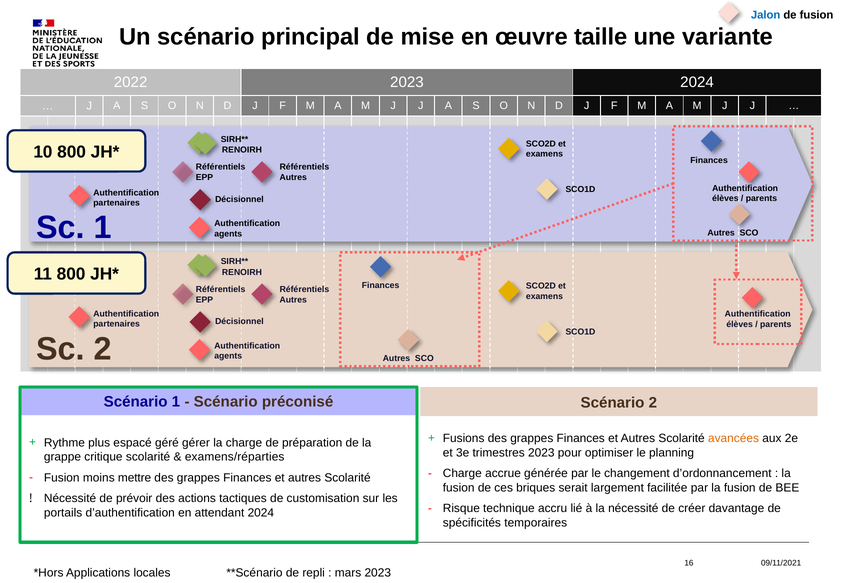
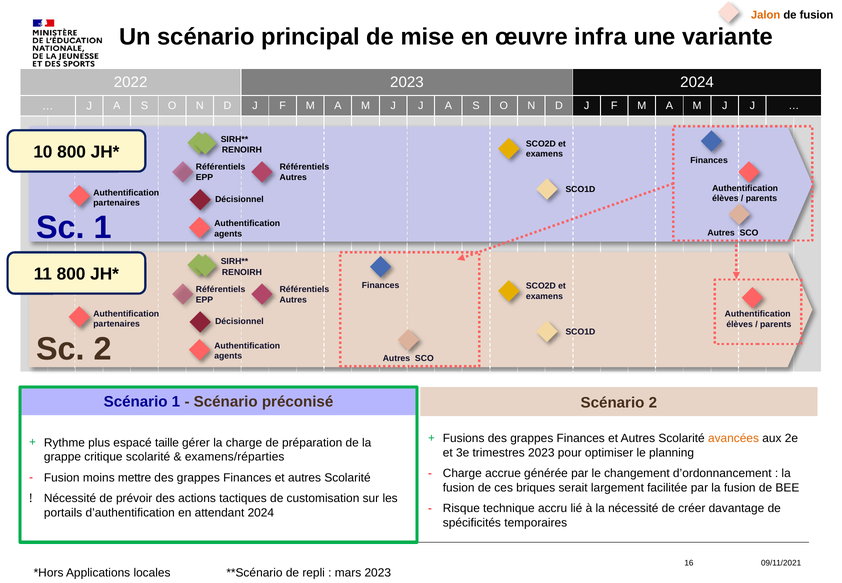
Jalon colour: blue -> orange
taille: taille -> infra
géré: géré -> taille
